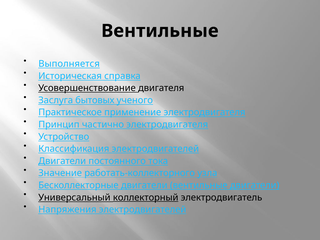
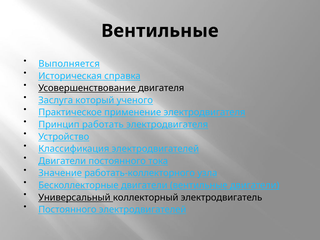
бытовых: бытовых -> который
частично: частично -> работать
коллекторный underline: present -> none
Напряжения at (67, 210): Напряжения -> Постоянного
